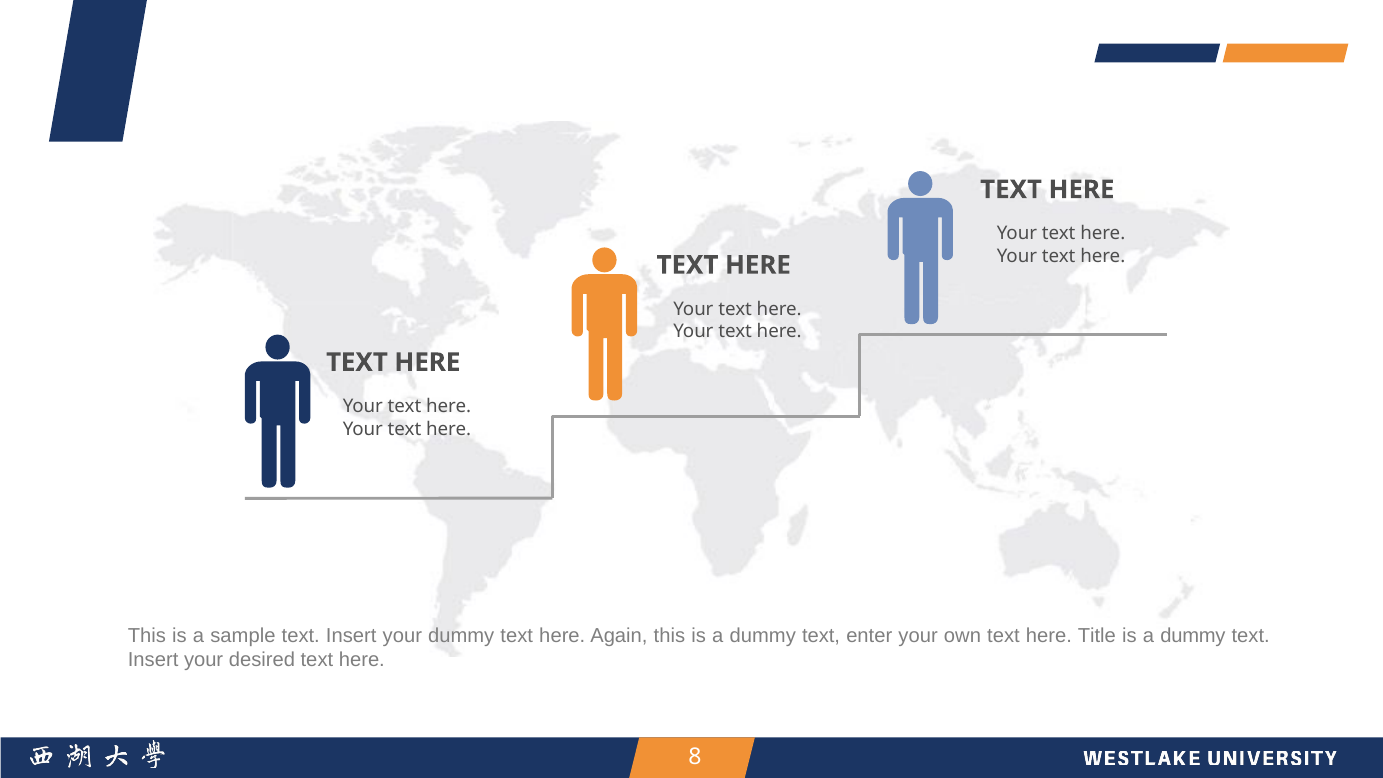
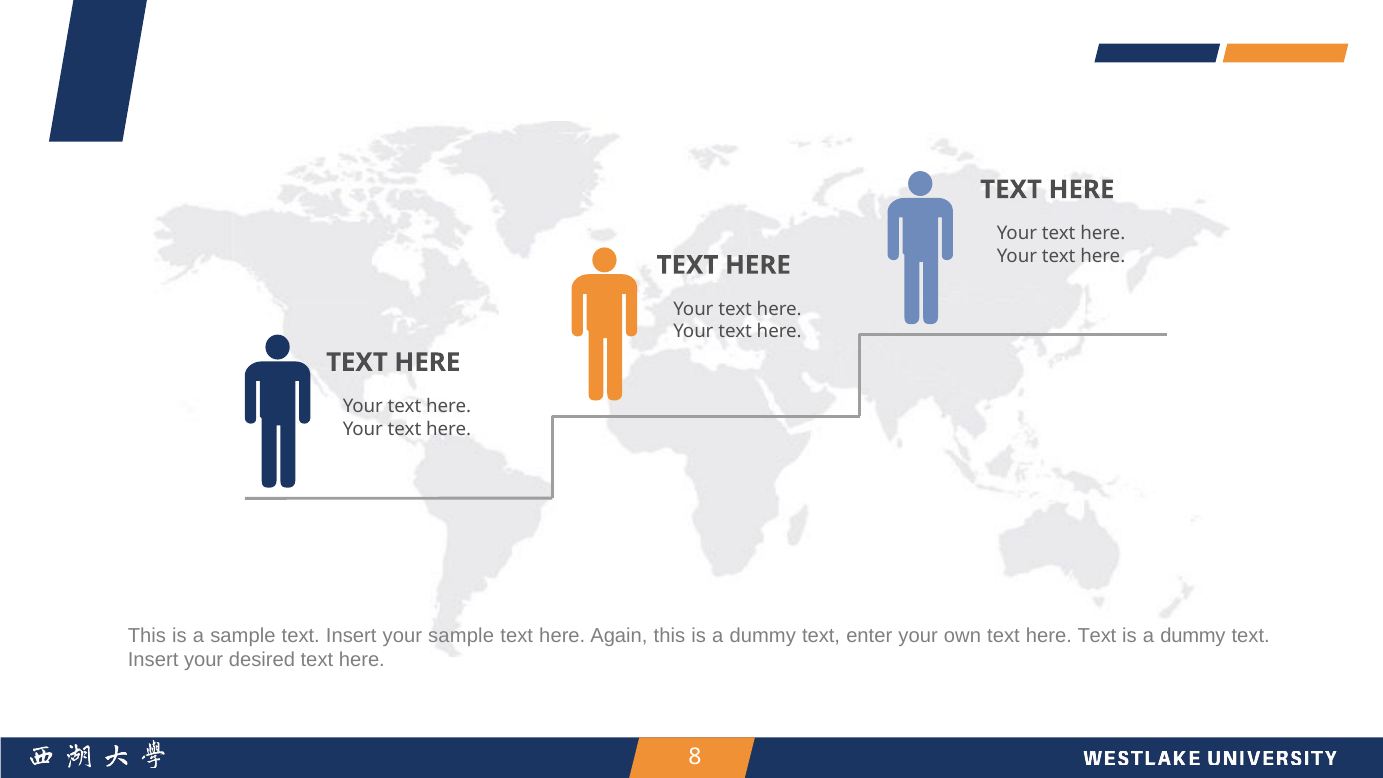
your dummy: dummy -> sample
own text here Title: Title -> Text
